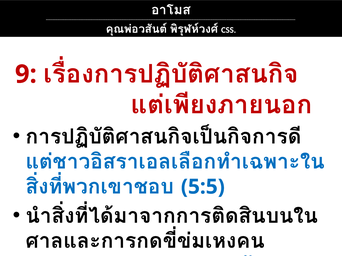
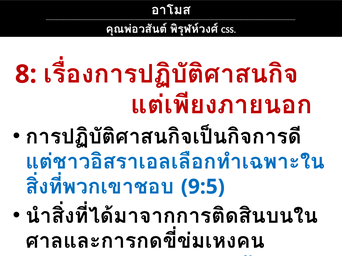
9: 9 -> 8
5:5: 5:5 -> 9:5
